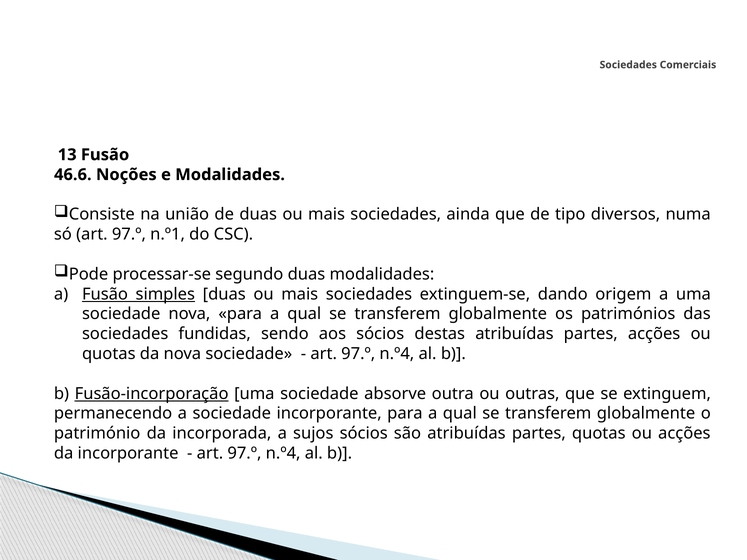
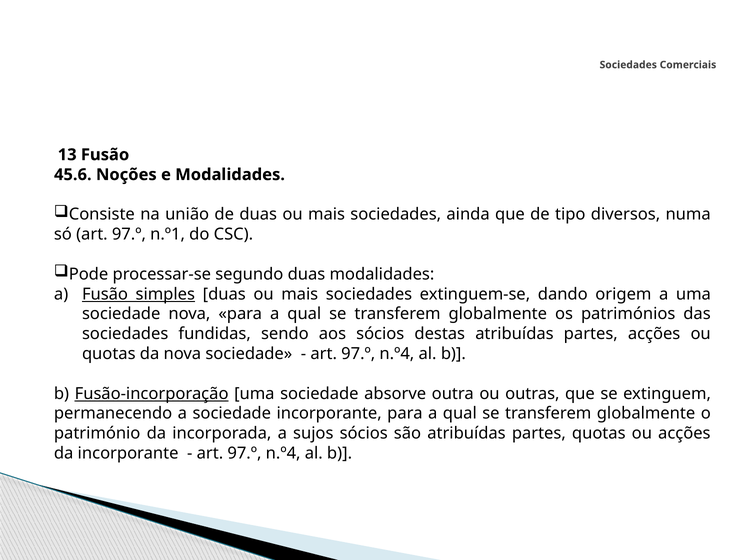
46.6: 46.6 -> 45.6
